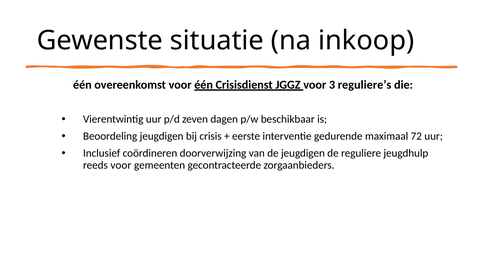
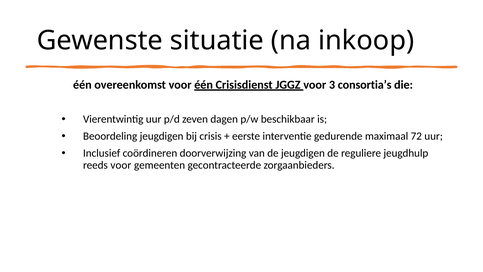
reguliere’s: reguliere’s -> consortia’s
